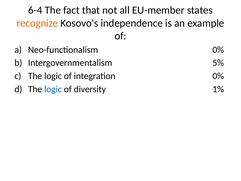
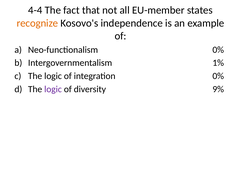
6-4: 6-4 -> 4-4
5%: 5% -> 1%
logic at (53, 89) colour: blue -> purple
1%: 1% -> 9%
